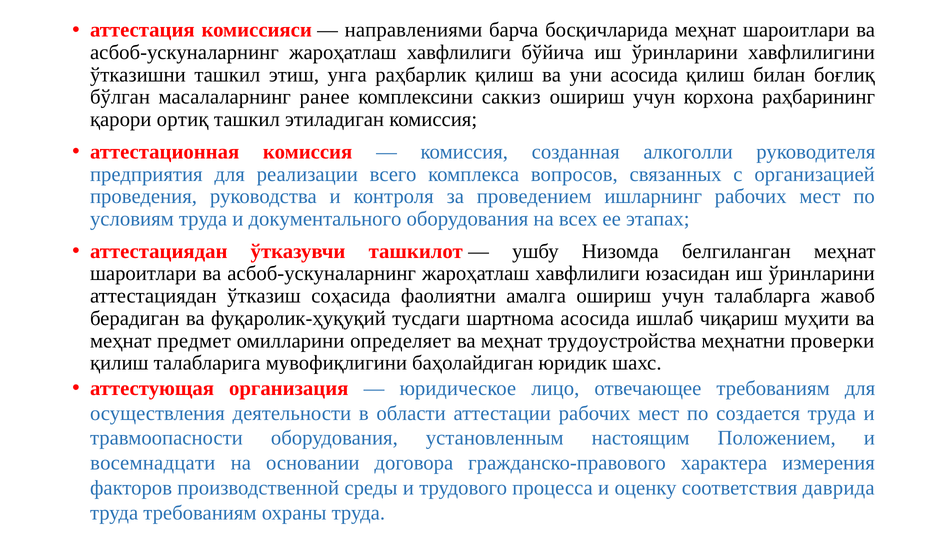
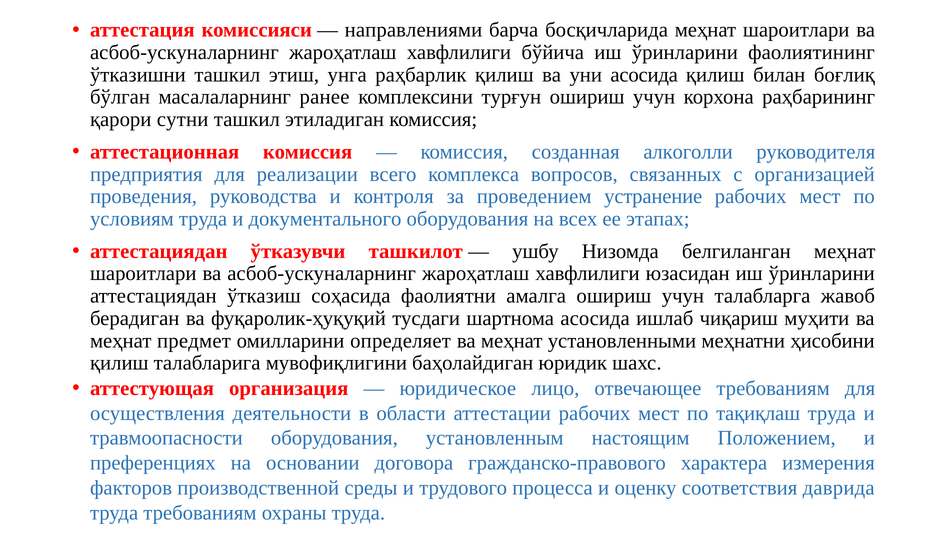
хавфлилигини: хавфлилигини -> фаолиятининг
саккиз: саккиз -> турғун
ортиқ: ортиқ -> сутни
ишларнинг: ишларнинг -> устранение
трудоустройства: трудоустройства -> установленными
проверки: проверки -> ҳисобини
создается: создается -> тақиқлаш
восемнадцати: восемнадцати -> преференциях
